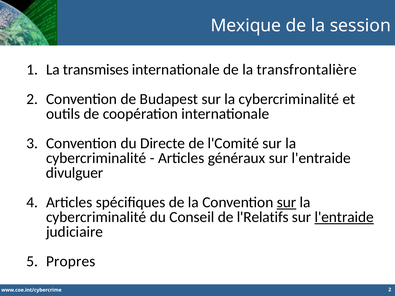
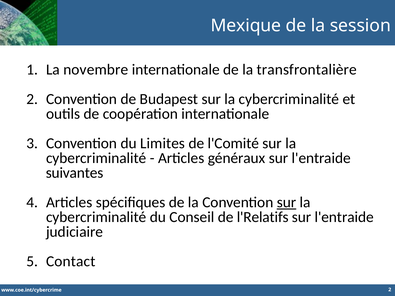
transmises: transmises -> novembre
Directe: Directe -> Limites
divulguer: divulguer -> suivantes
l'entraide at (344, 217) underline: present -> none
Propres: Propres -> Contact
